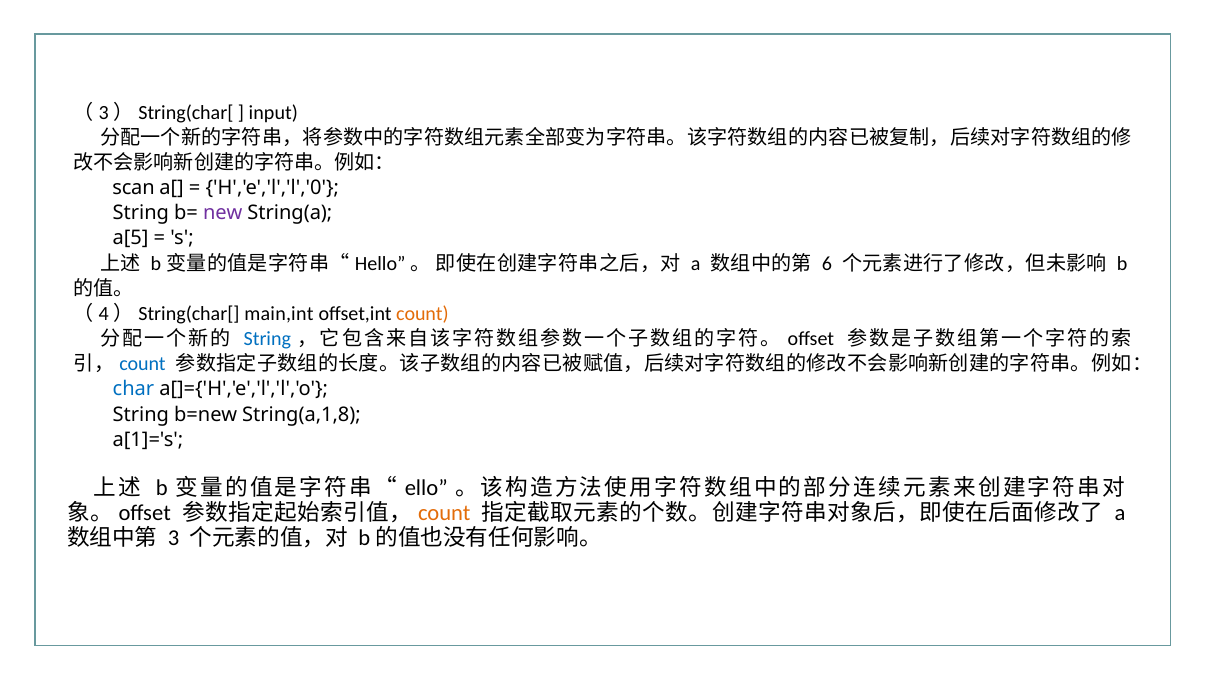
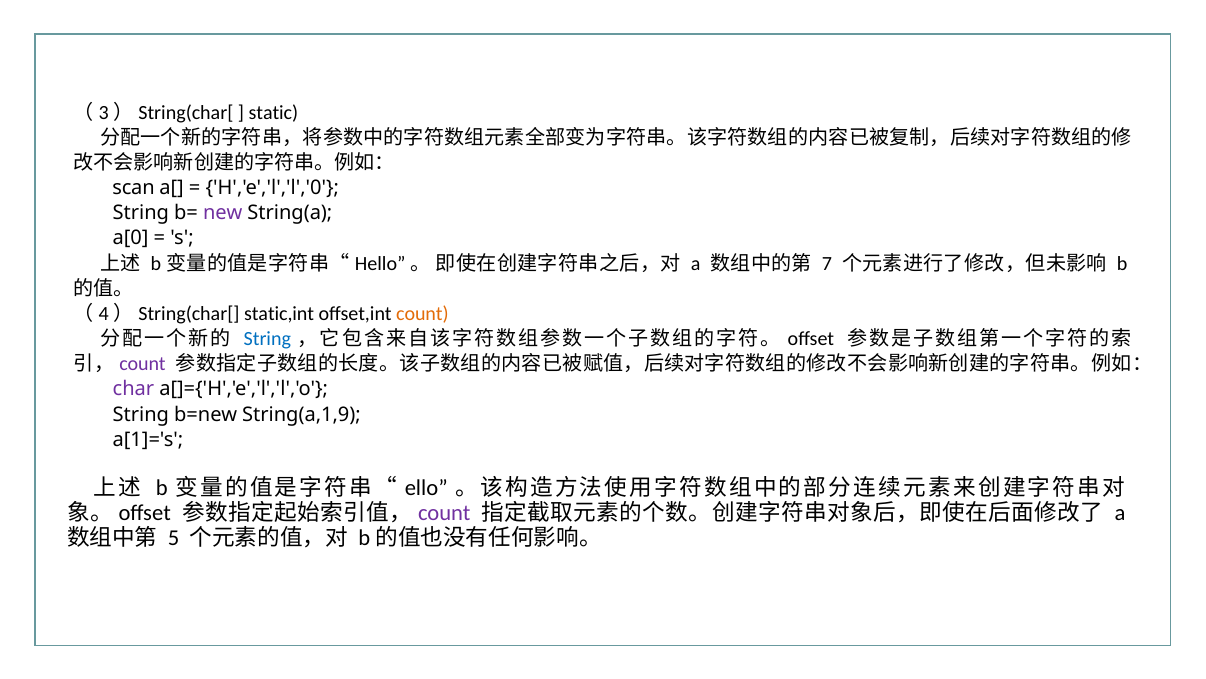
input: input -> static
a[5: a[5 -> a[0
6: 6 -> 7
main,int: main,int -> static,int
count at (142, 364) colour: blue -> purple
char colour: blue -> purple
String(a,1,8: String(a,1,8 -> String(a,1,9
count at (444, 512) colour: orange -> purple
3: 3 -> 5
